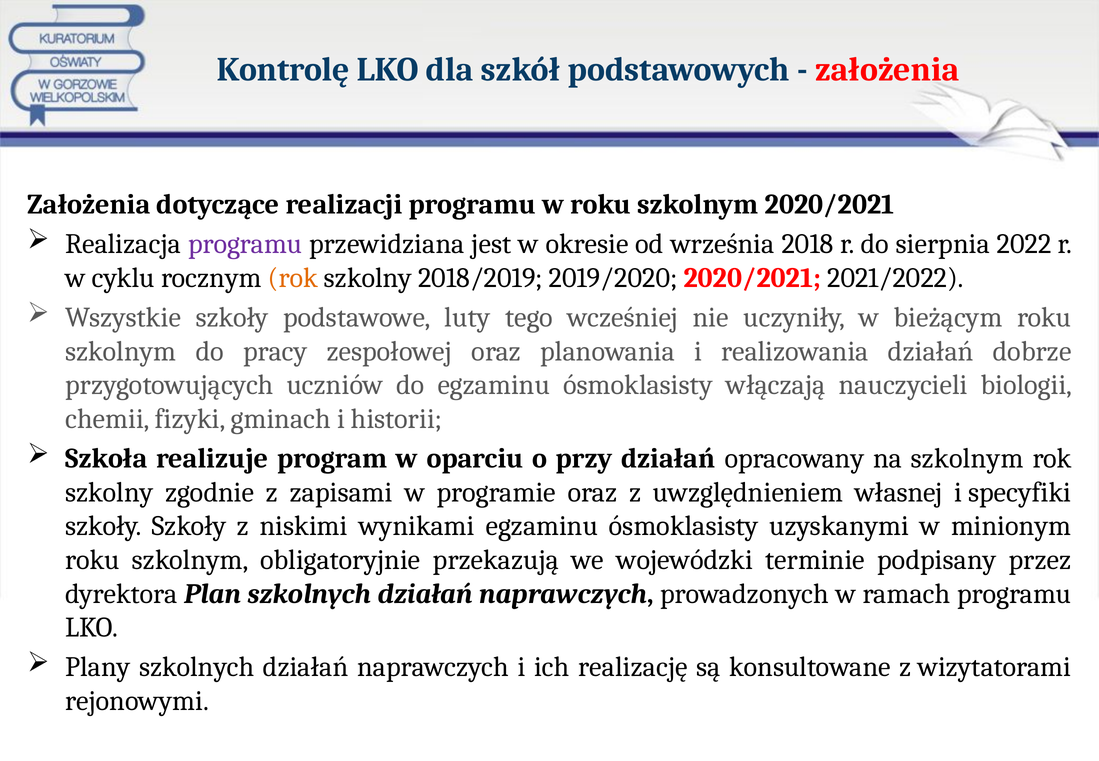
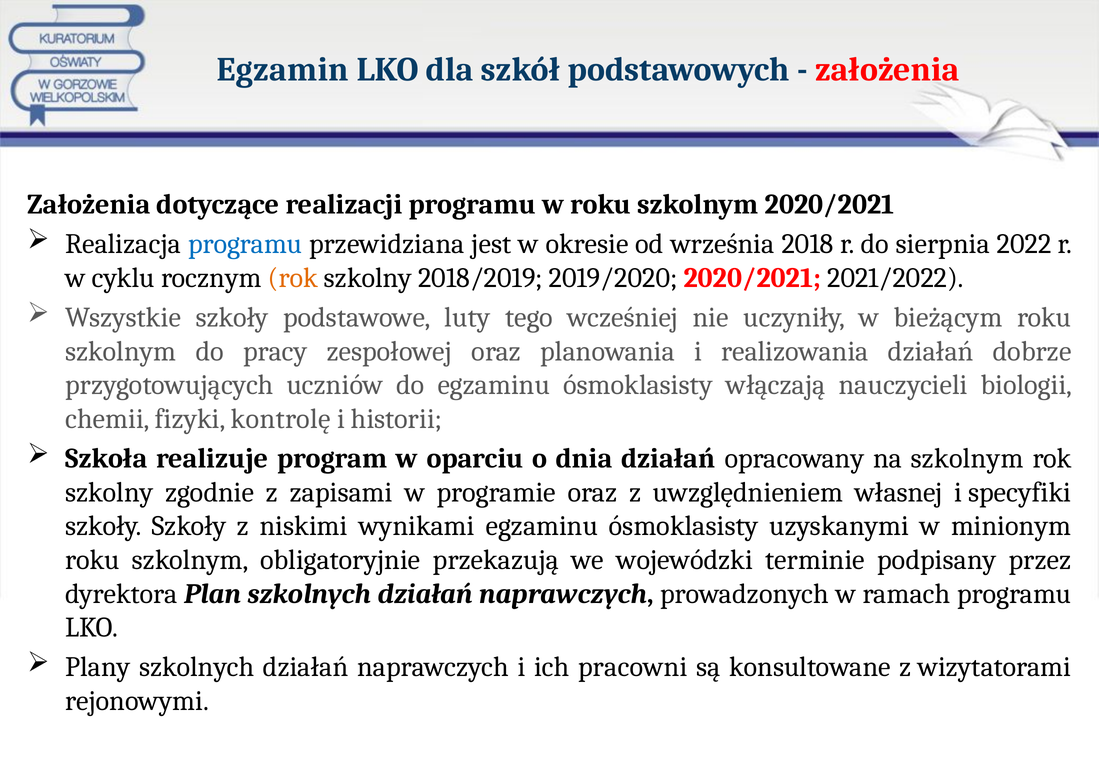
Kontrolę: Kontrolę -> Egzamin
programu at (245, 244) colour: purple -> blue
gminach: gminach -> kontrolę
przy: przy -> dnia
realizację: realizację -> pracowni
